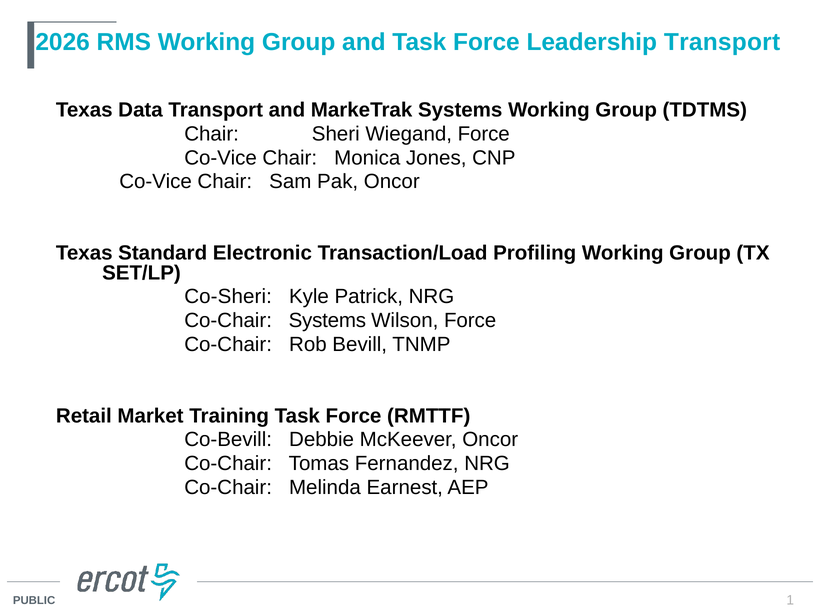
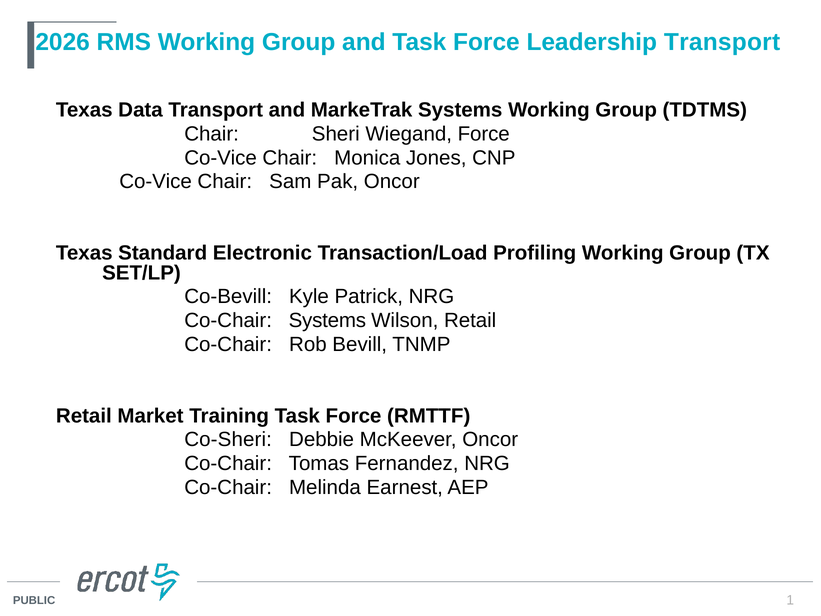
Co-Sheri: Co-Sheri -> Co-Bevill
Wilson Force: Force -> Retail
Co-Bevill: Co-Bevill -> Co-Sheri
